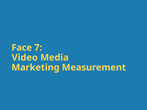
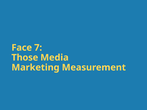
Video: Video -> Those
